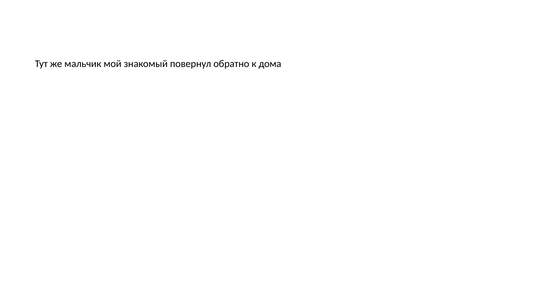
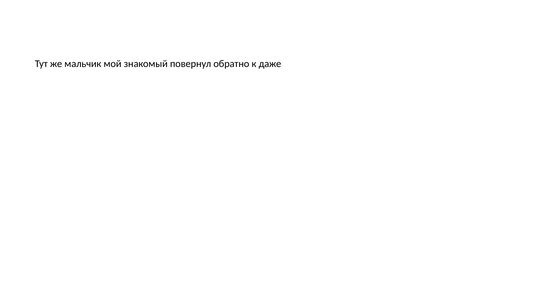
дома: дома -> даже
